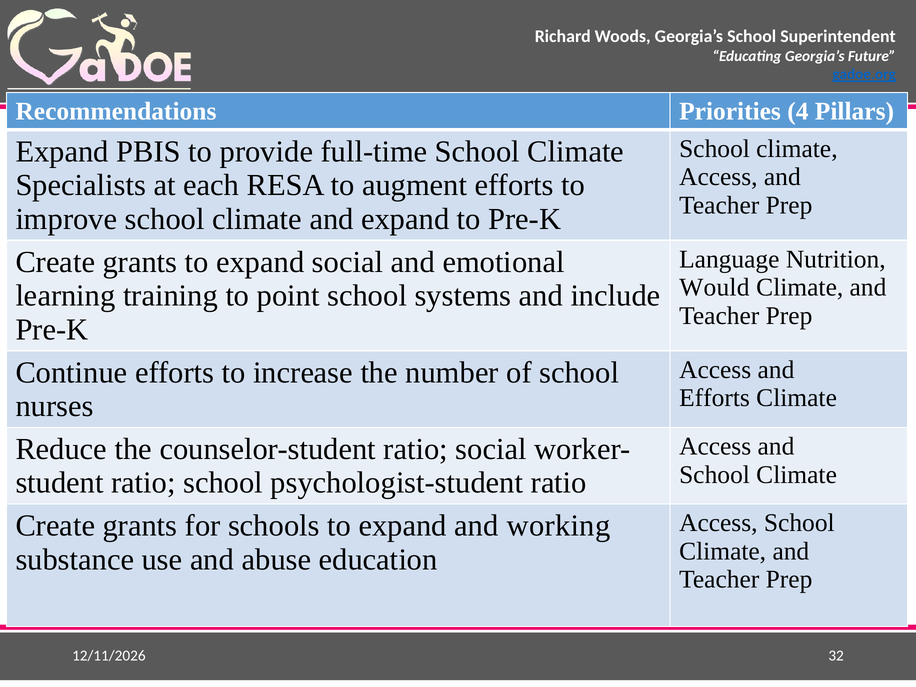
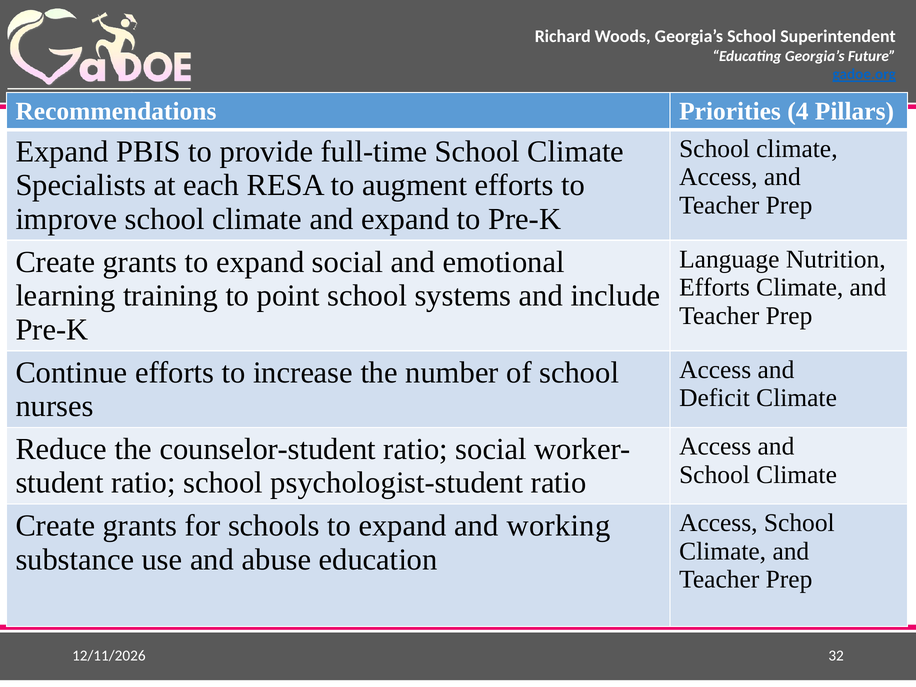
Would at (714, 287): Would -> Efforts
Efforts at (715, 398): Efforts -> Deficit
